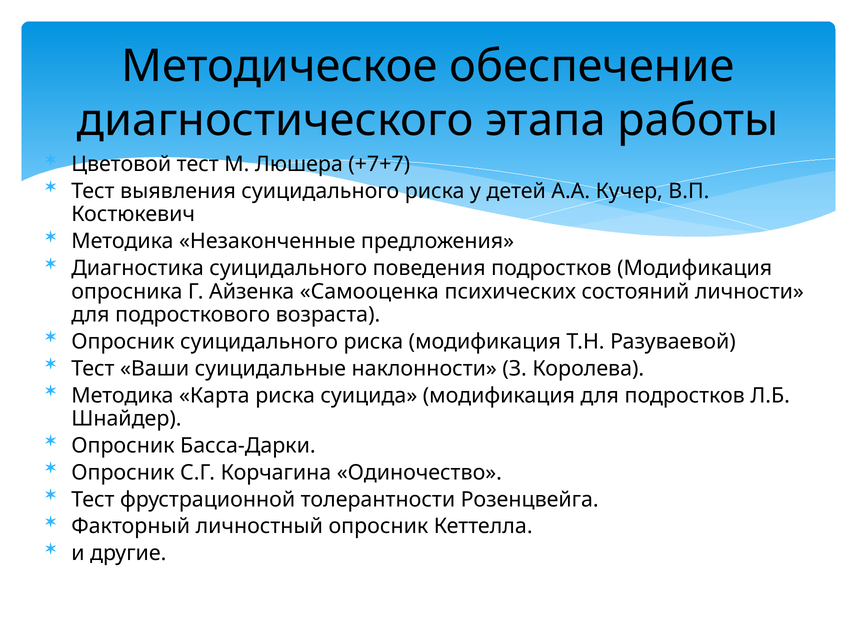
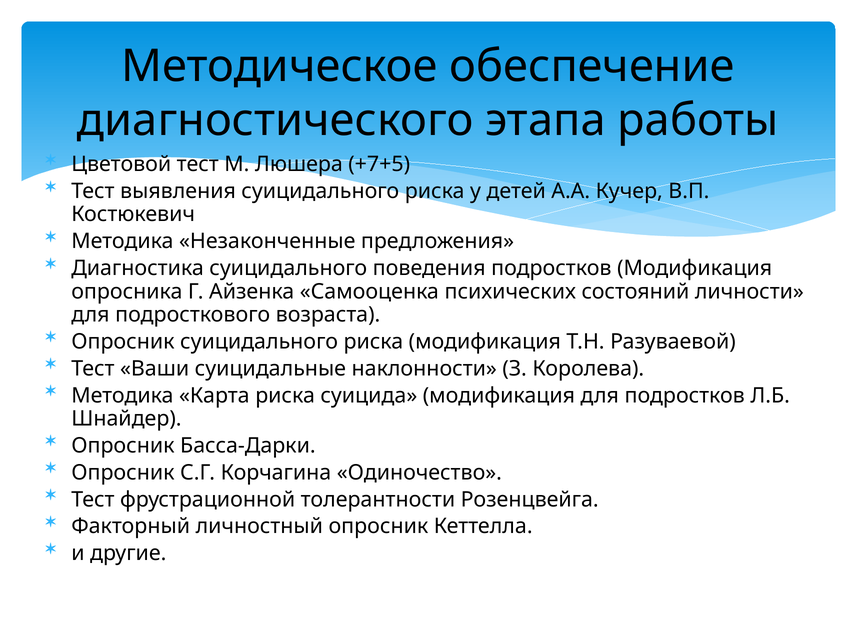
+7+7: +7+7 -> +7+5
